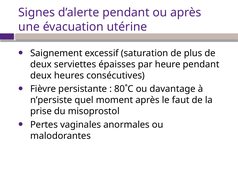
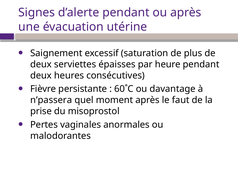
80˚C: 80˚C -> 60˚C
n’persiste: n’persiste -> n’passera
